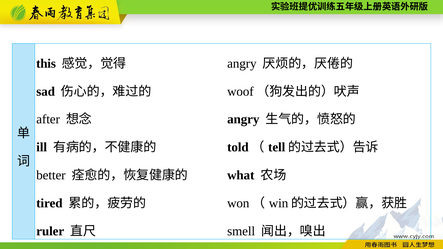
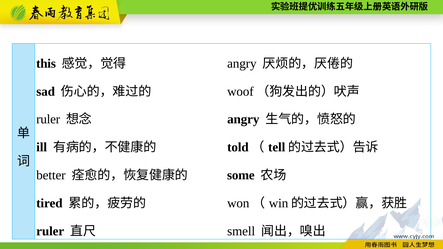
after at (48, 119): after -> ruler
what: what -> some
